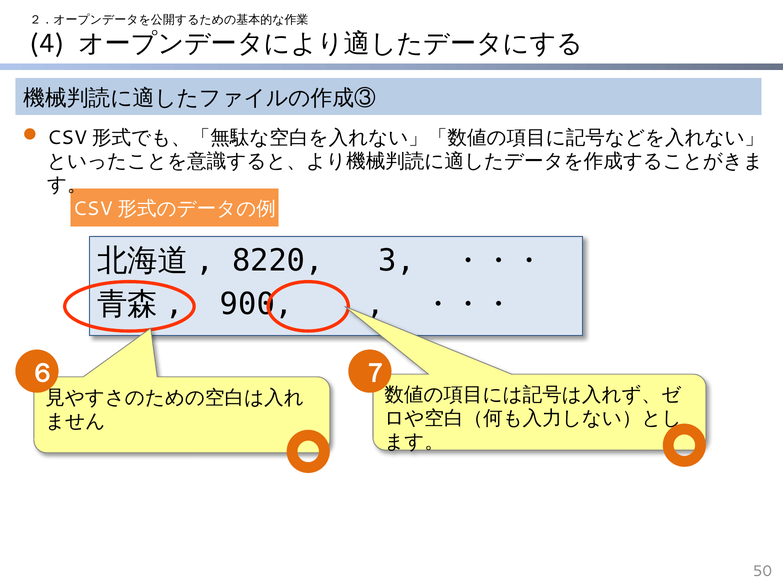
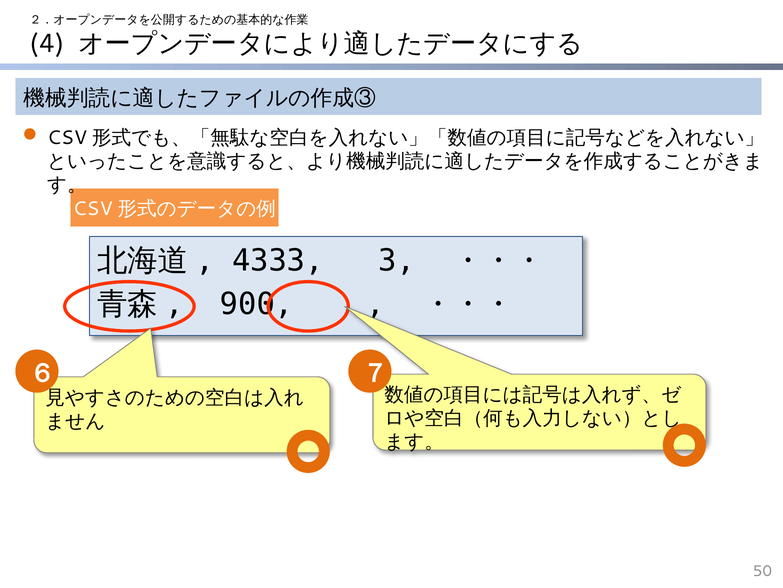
8220: 8220 -> 4333
